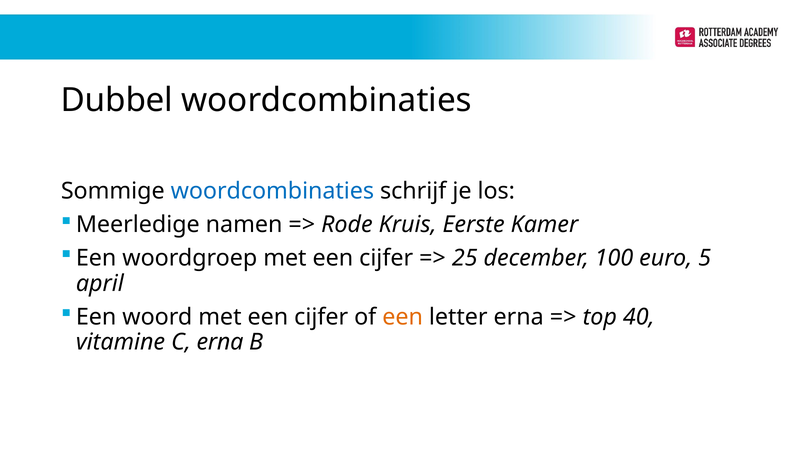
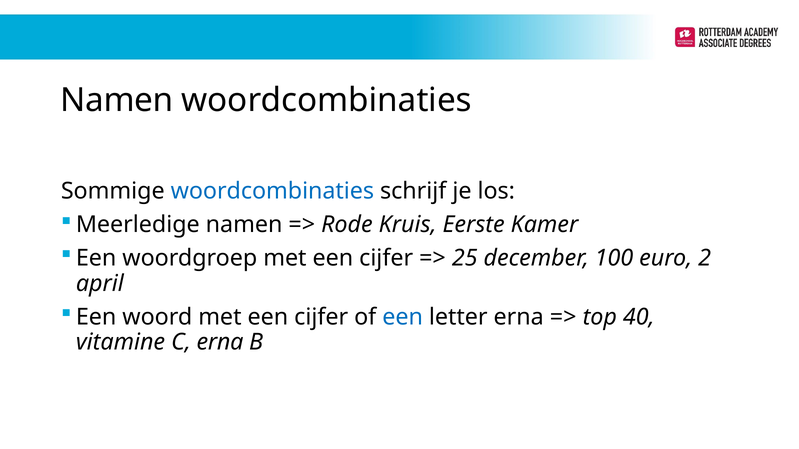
Dubbel at (117, 101): Dubbel -> Namen
5: 5 -> 2
een at (403, 317) colour: orange -> blue
